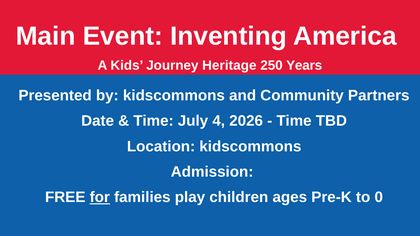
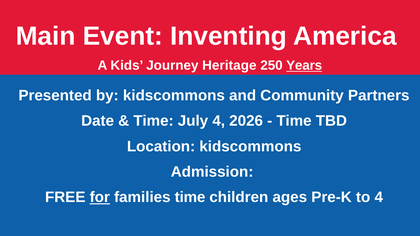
Years underline: none -> present
families play: play -> time
to 0: 0 -> 4
